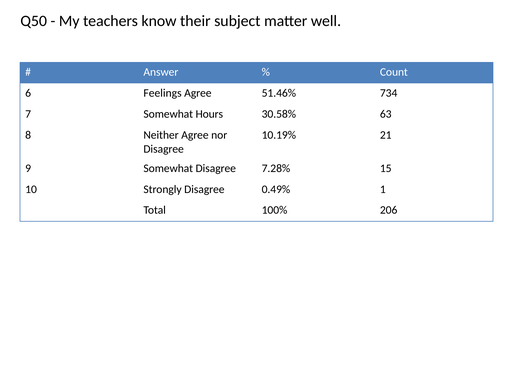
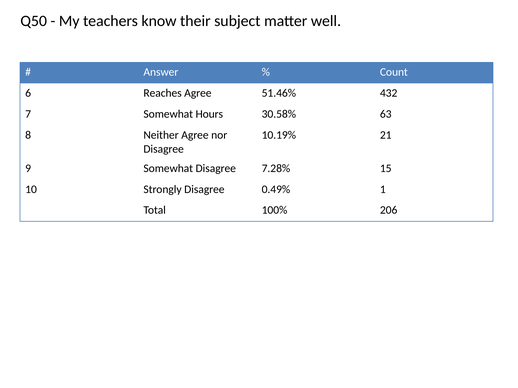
Feelings: Feelings -> Reaches
734: 734 -> 432
